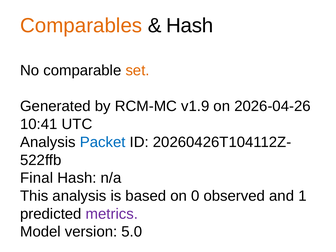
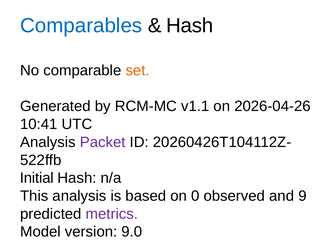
Comparables colour: orange -> blue
v1.9: v1.9 -> v1.1
Packet colour: blue -> purple
Final: Final -> Initial
1: 1 -> 9
5.0: 5.0 -> 9.0
